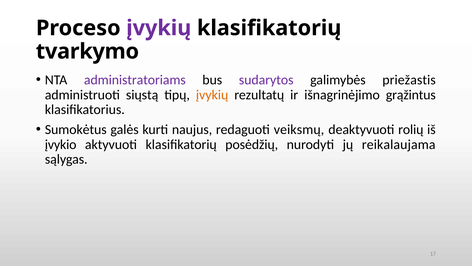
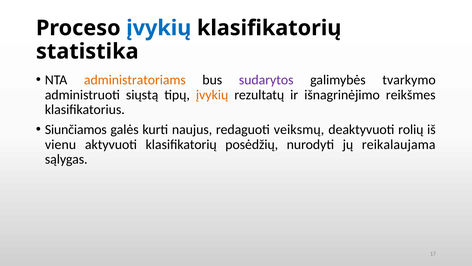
įvykių at (159, 28) colour: purple -> blue
tvarkymo: tvarkymo -> statistika
administratoriams colour: purple -> orange
priežastis: priežastis -> tvarkymo
grąžintus: grąžintus -> reikšmes
Sumokėtus: Sumokėtus -> Siunčiamos
įvykio: įvykio -> vienu
